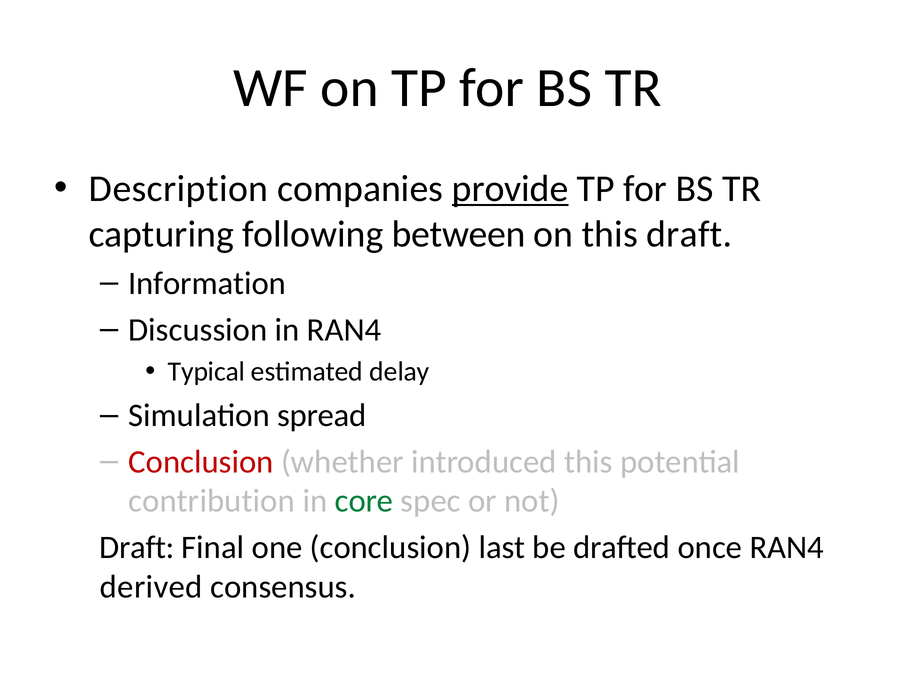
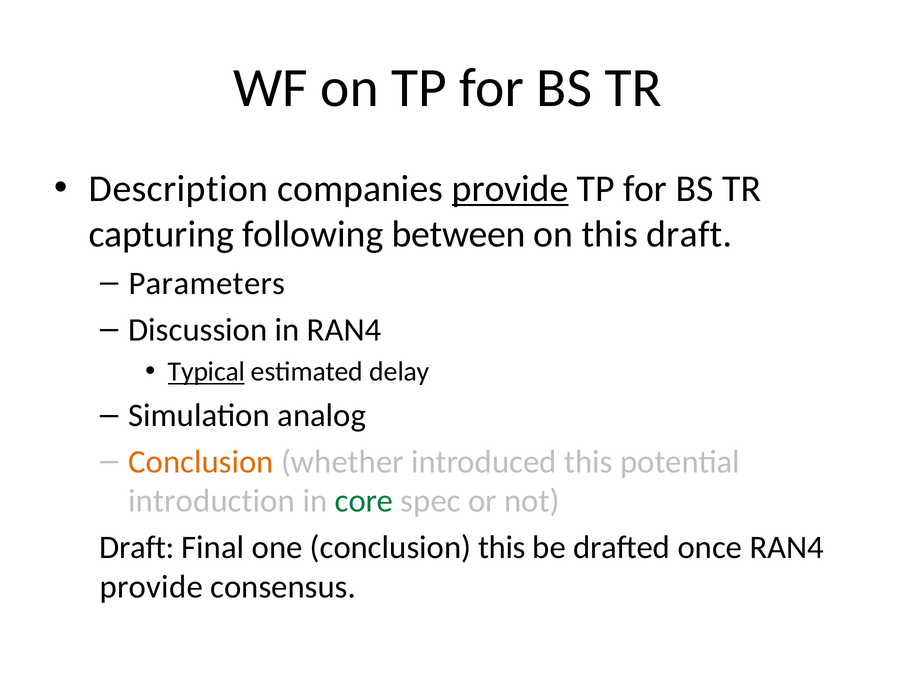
Information: Information -> Parameters
Typical underline: none -> present
spread: spread -> analog
Conclusion at (201, 462) colour: red -> orange
contribution: contribution -> introduction
conclusion last: last -> this
derived at (151, 587): derived -> provide
